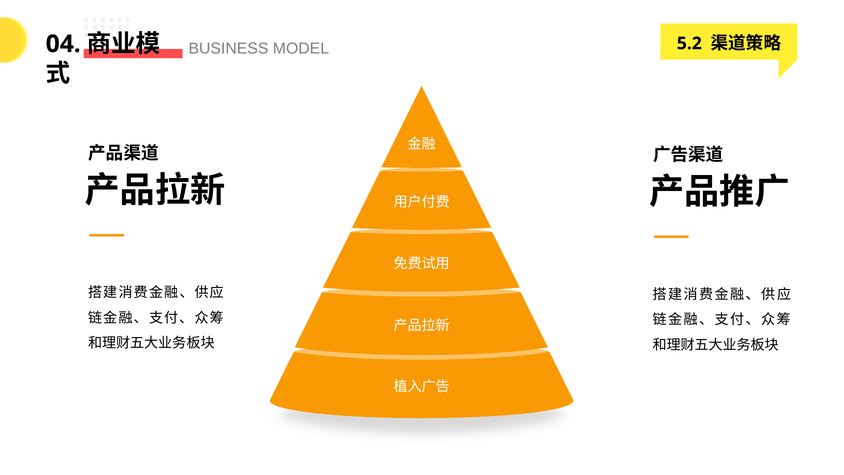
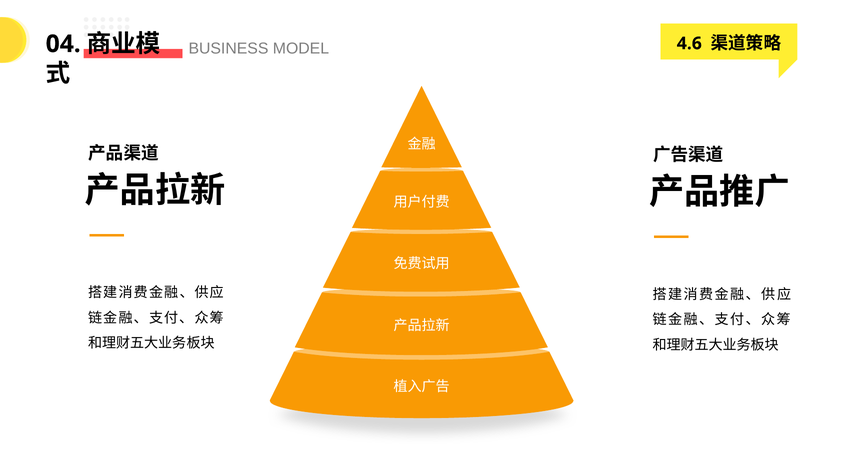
5.2: 5.2 -> 4.6
